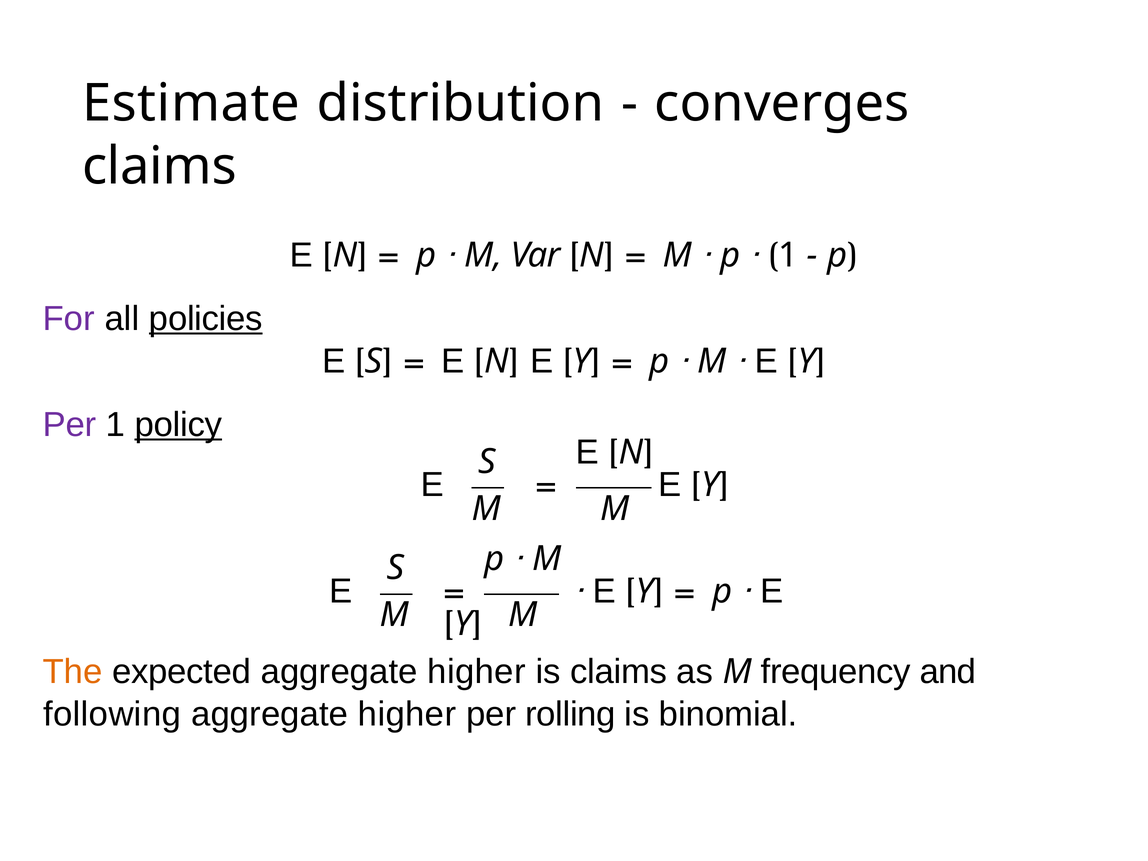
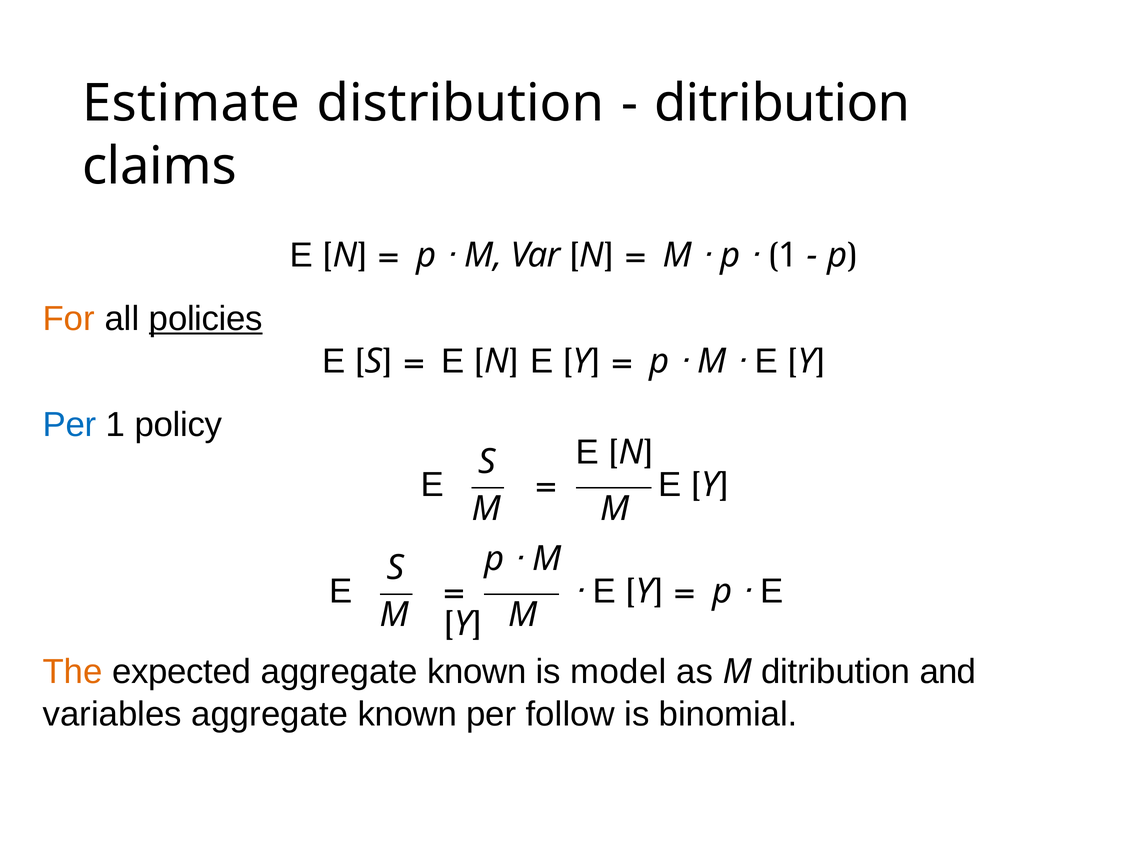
converges at (782, 103): converges -> ditribution
For colour: purple -> orange
Per at (70, 425) colour: purple -> blue
policy underline: present -> none
expected aggregate higher: higher -> known
is claims: claims -> model
M frequency: frequency -> ditribution
following: following -> variables
higher at (407, 715): higher -> known
rolling: rolling -> follow
